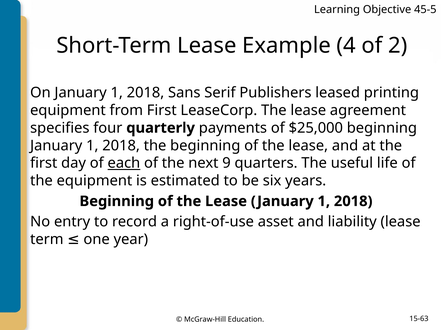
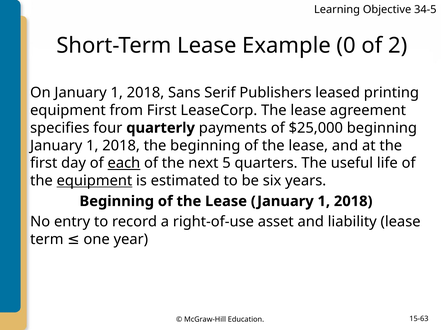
45-5: 45-5 -> 34-5
4: 4 -> 0
9: 9 -> 5
equipment at (94, 181) underline: none -> present
